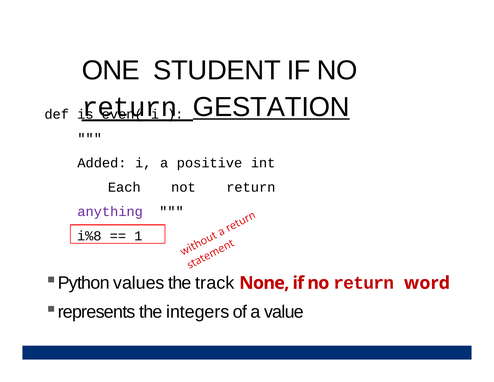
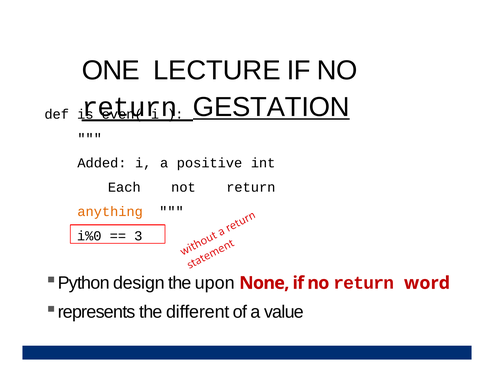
STUDENT: STUDENT -> LECTURE
anything colour: purple -> orange
i%8: i%8 -> i%0
1: 1 -> 3
values: values -> design
track: track -> upon
integers: integers -> different
